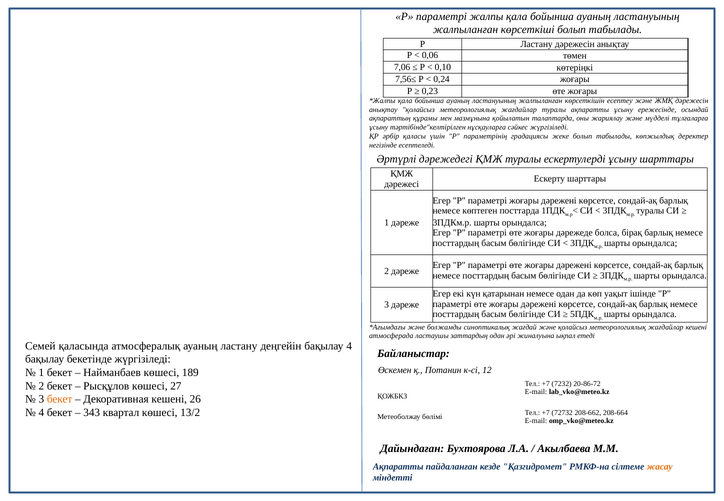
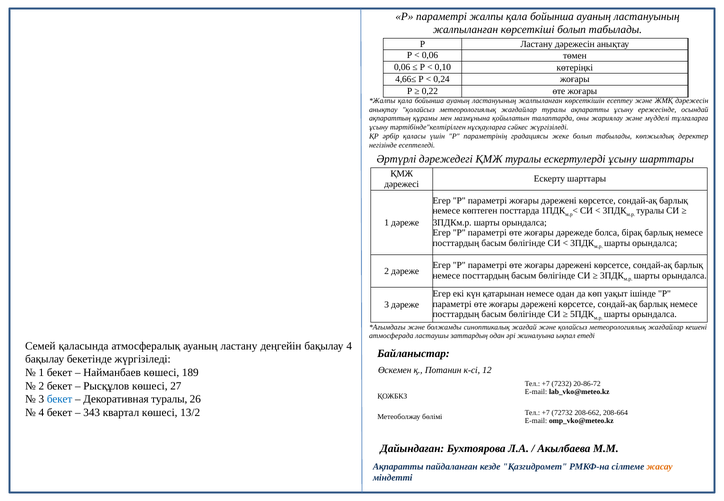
7,06 at (402, 67): 7,06 -> 0,06
7,56≤: 7,56≤ -> 4,66≤
0,23: 0,23 -> 0,22
бекет at (60, 399) colour: orange -> blue
Декоративная кешені: кешені -> туралы
